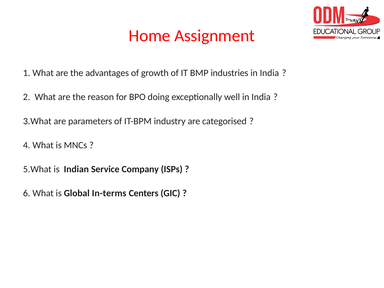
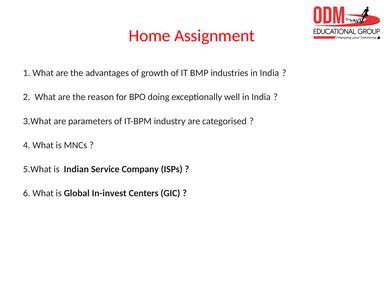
In-terms: In-terms -> In-invest
